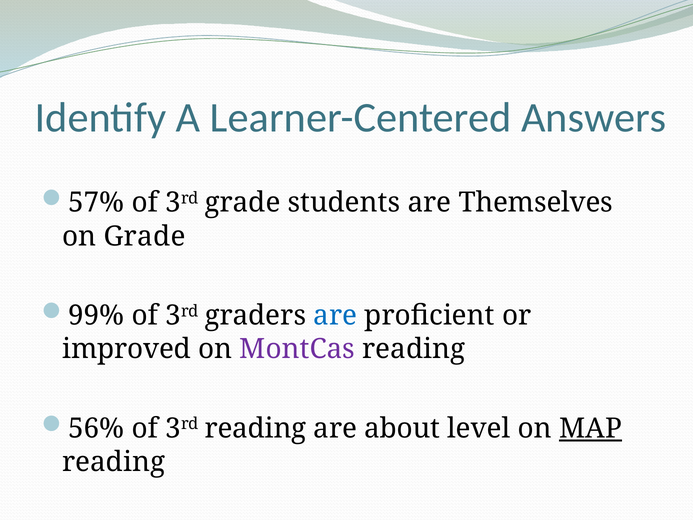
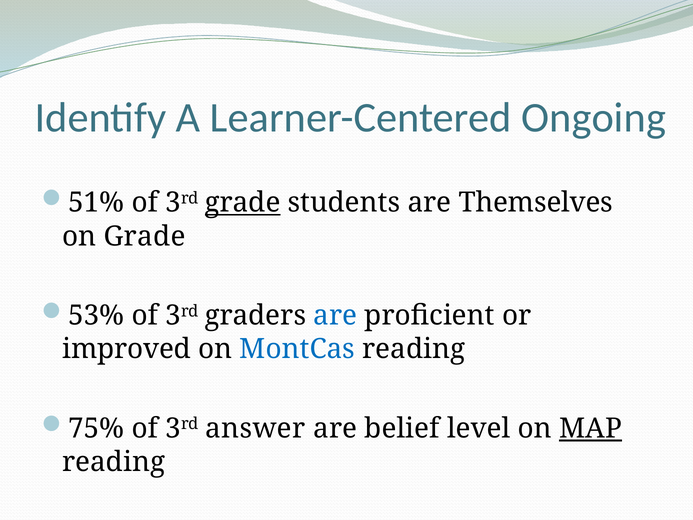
Answers: Answers -> Ongoing
57%: 57% -> 51%
grade at (243, 203) underline: none -> present
99%: 99% -> 53%
MontCas colour: purple -> blue
56%: 56% -> 75%
3rd reading: reading -> answer
about: about -> belief
